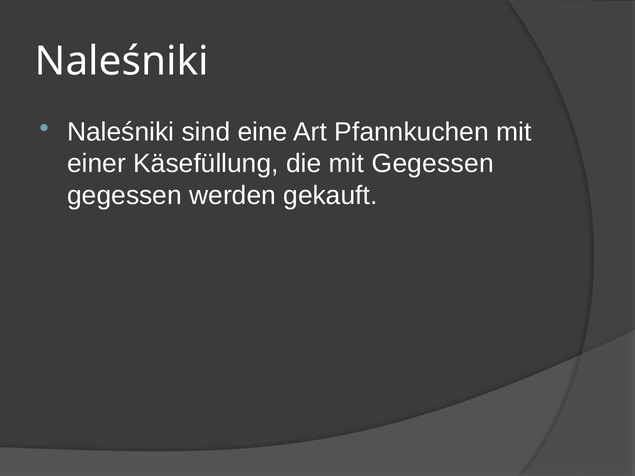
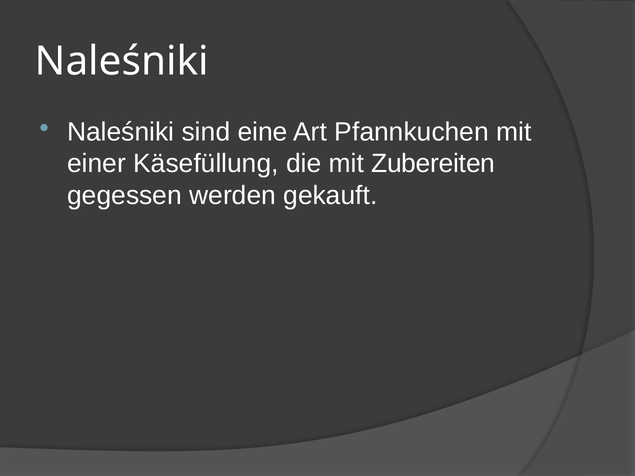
mit Gegessen: Gegessen -> Zubereiten
